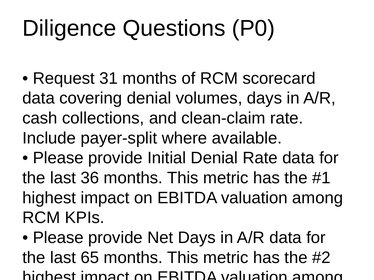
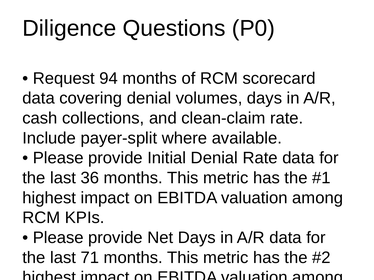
31: 31 -> 94
65: 65 -> 71
